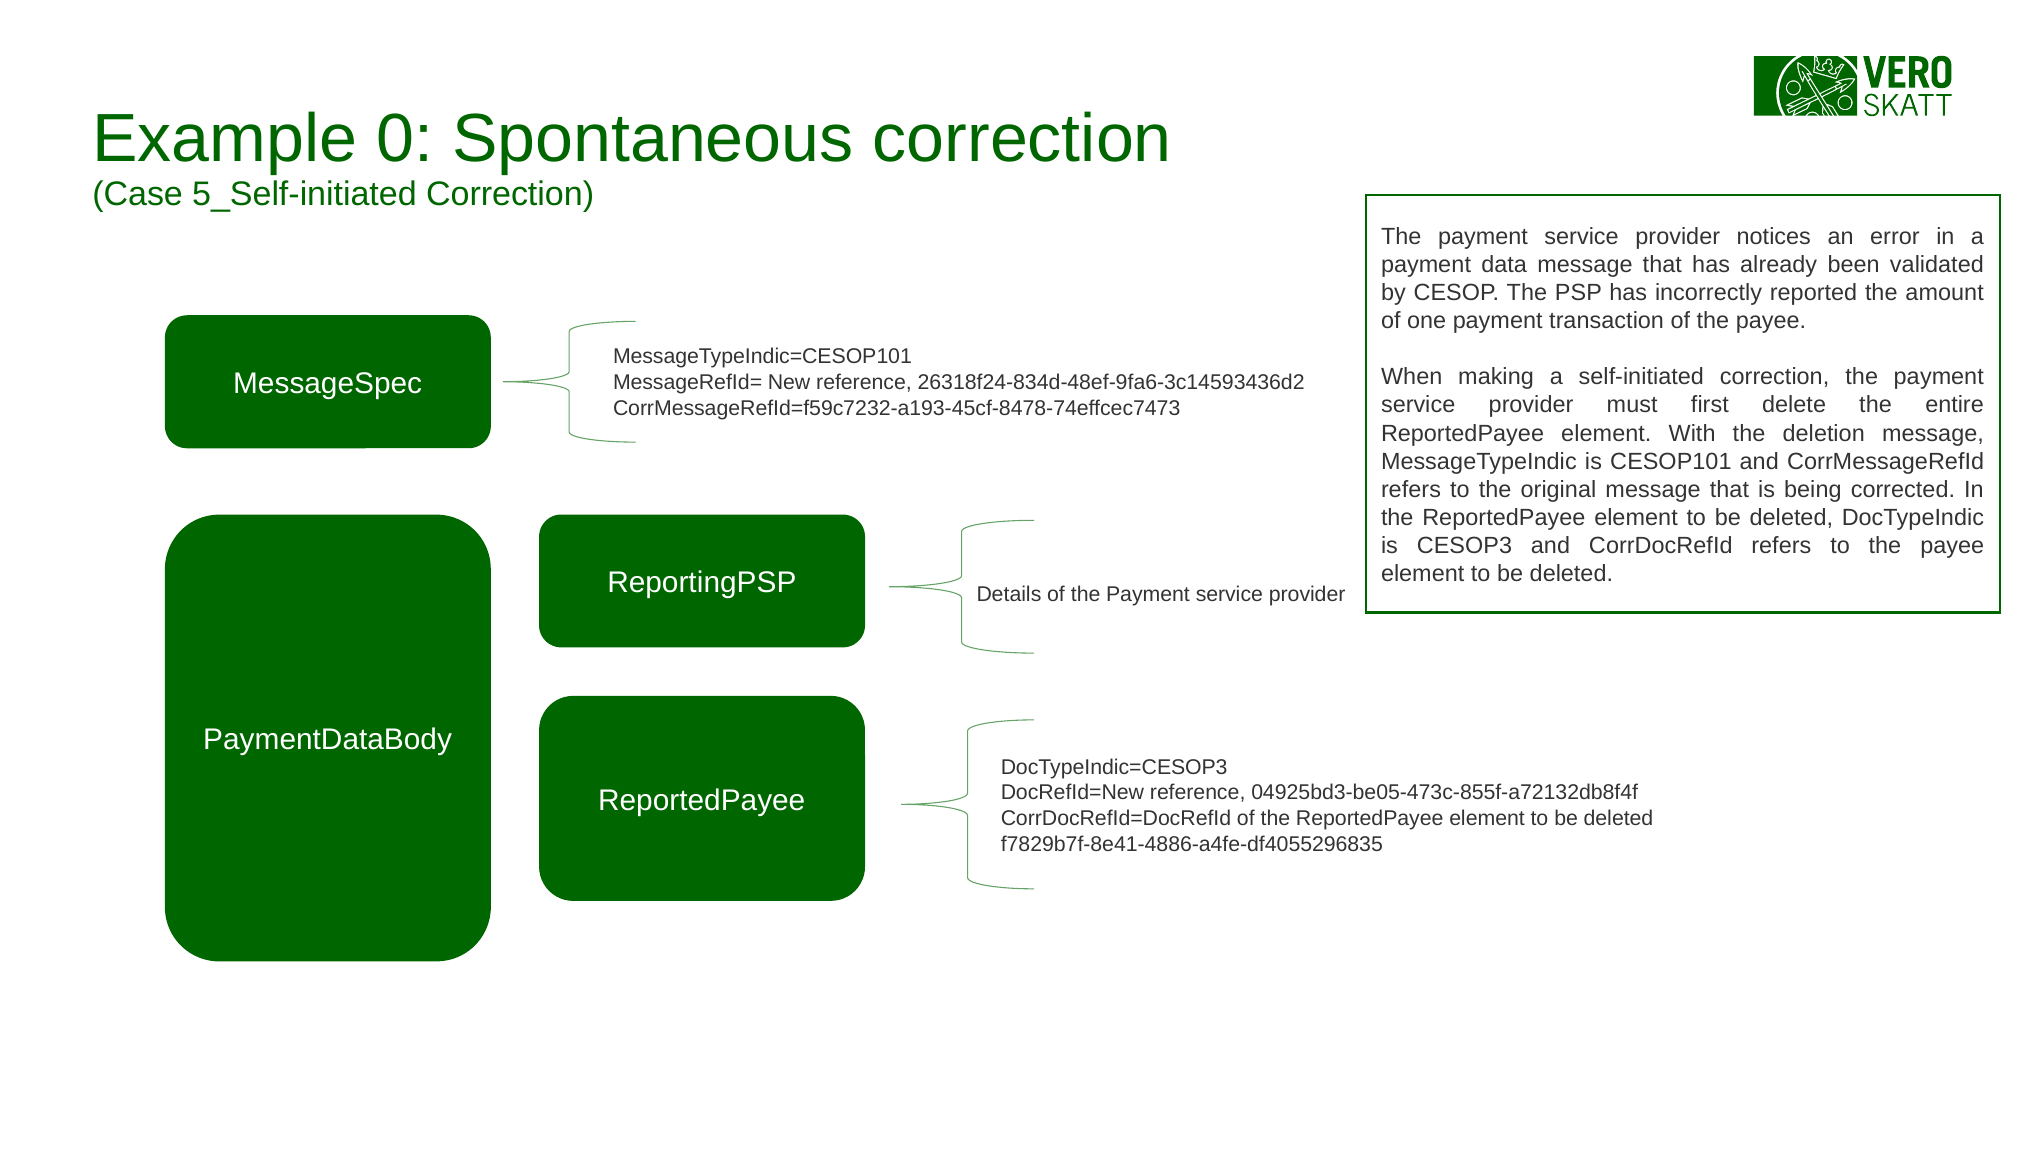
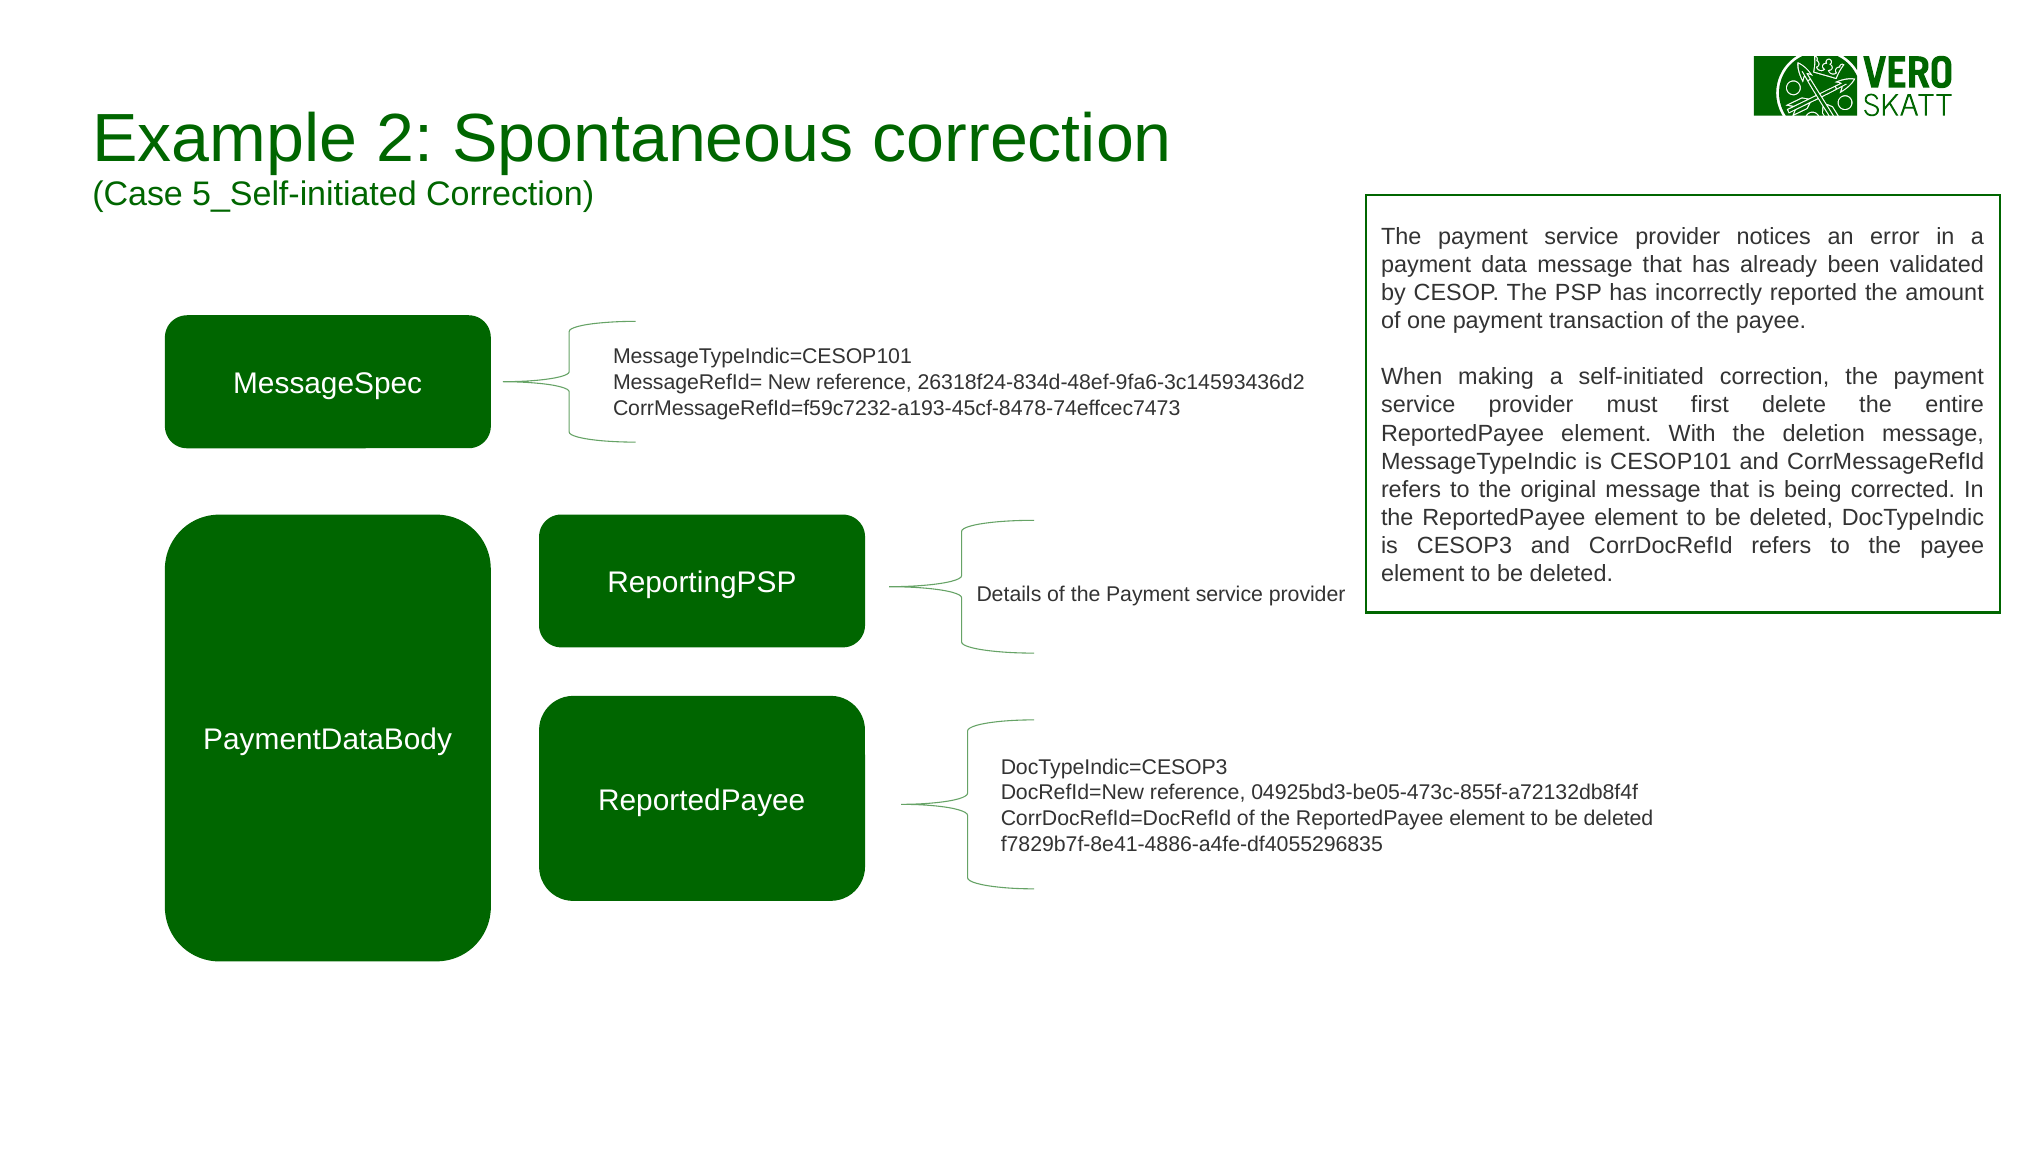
0: 0 -> 2
